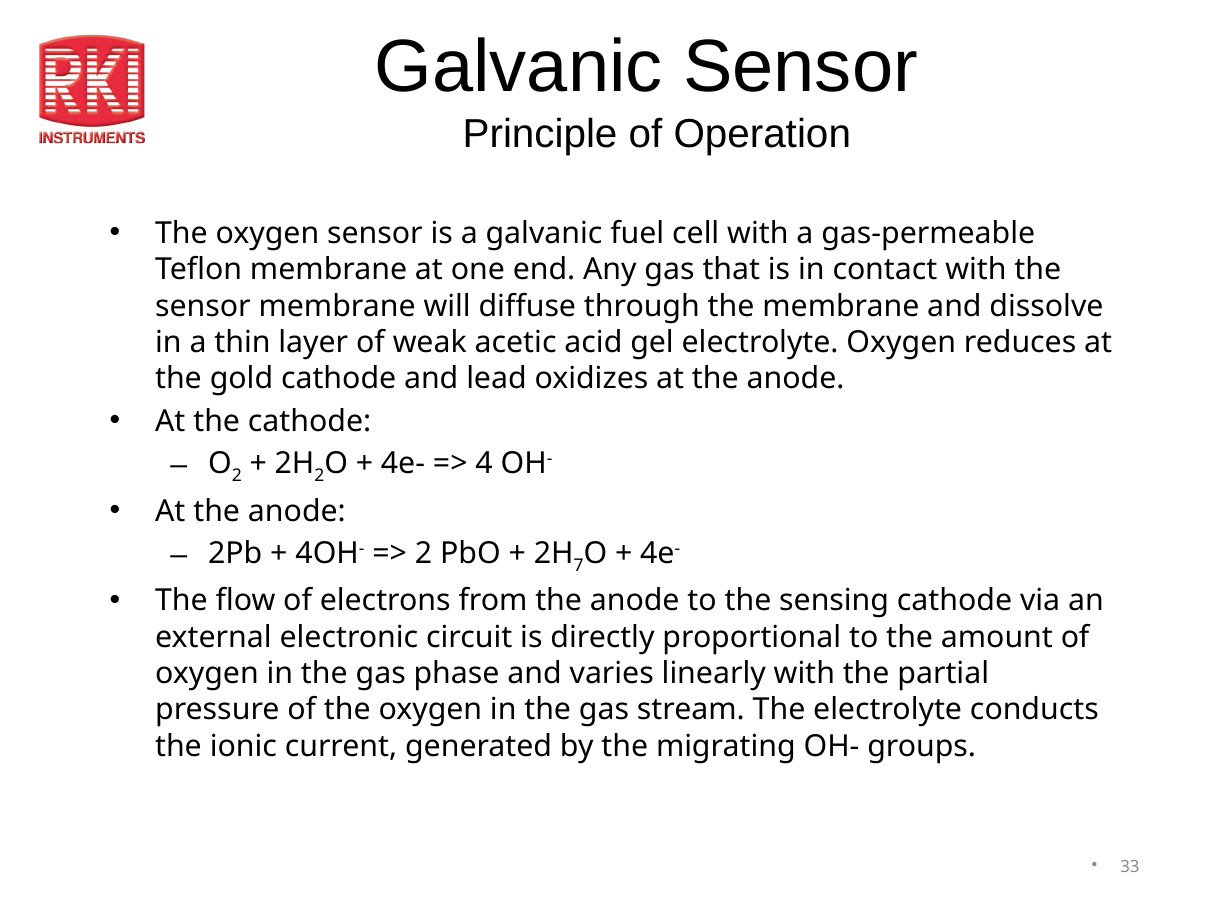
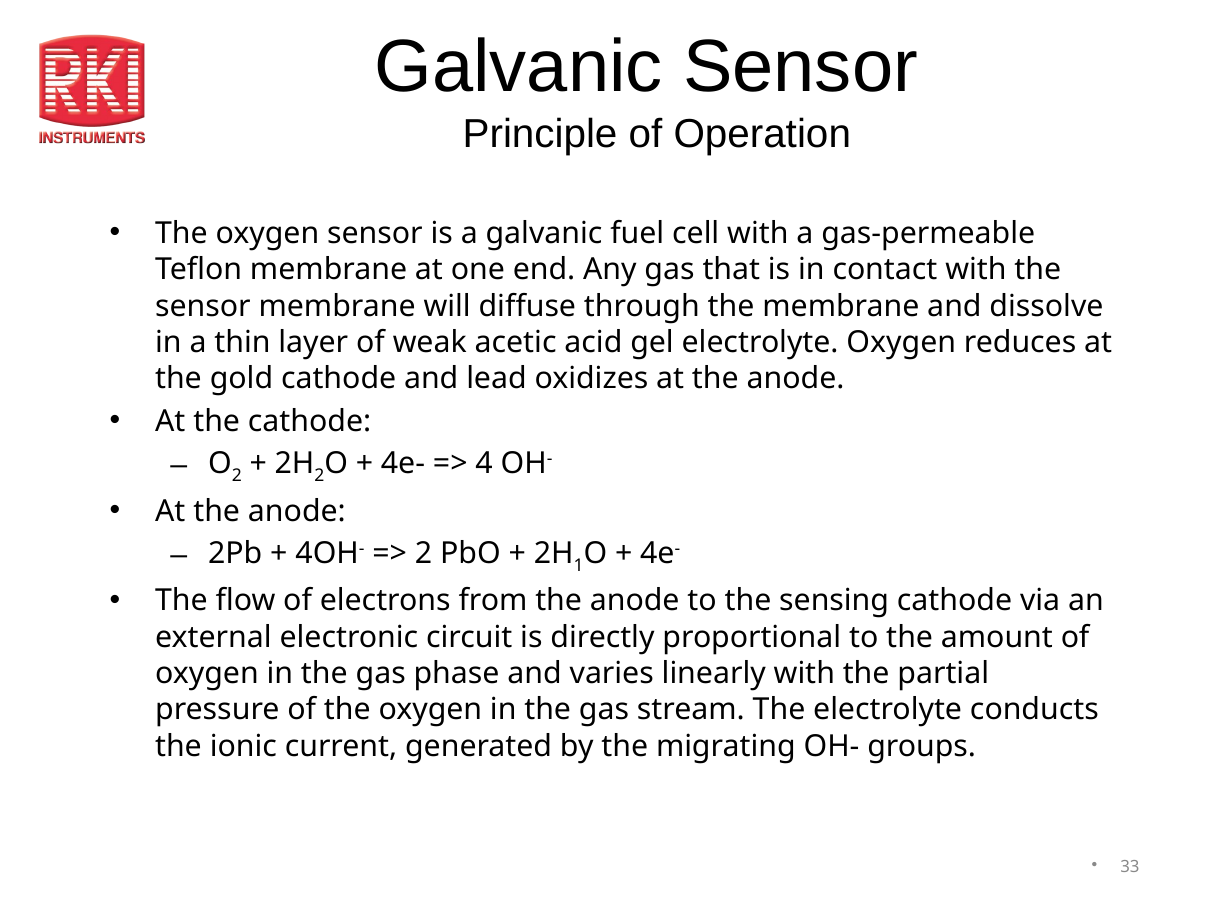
7: 7 -> 1
